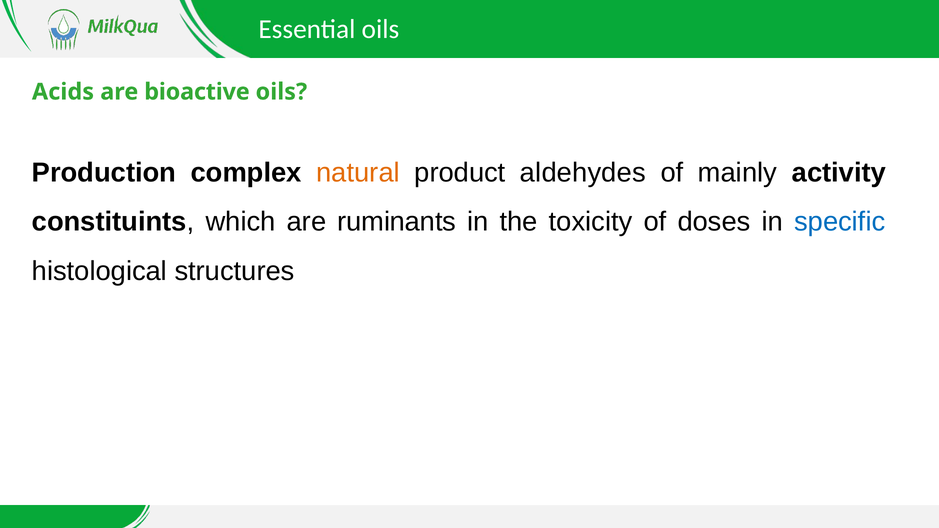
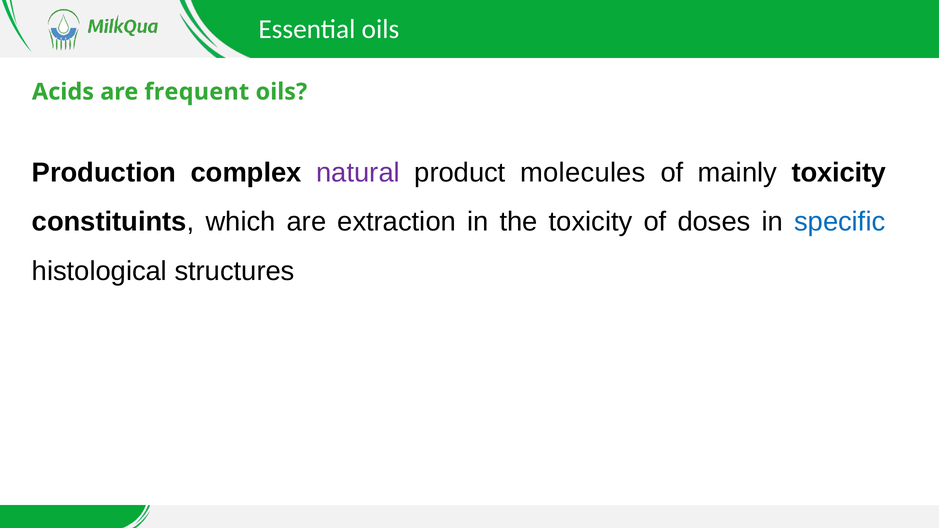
bioactive: bioactive -> frequent
natural colour: orange -> purple
aldehydes: aldehydes -> molecules
mainly activity: activity -> toxicity
ruminants: ruminants -> extraction
